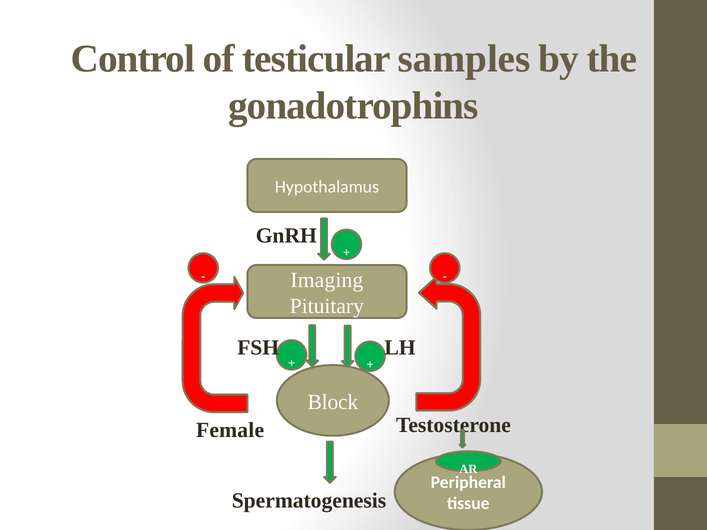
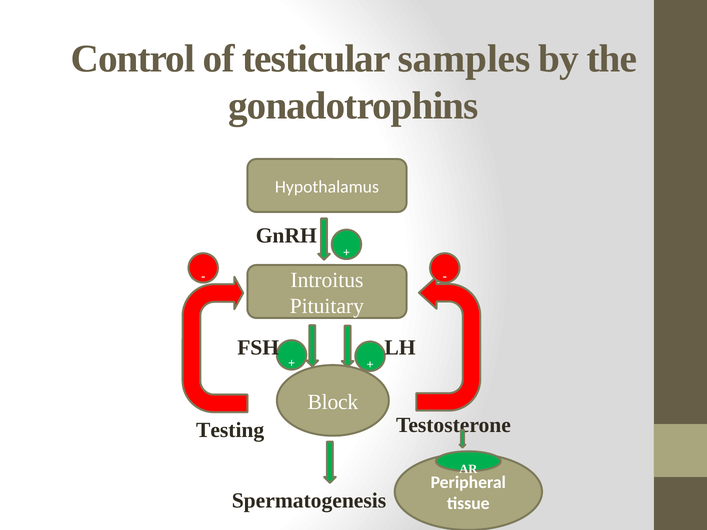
Imaging: Imaging -> Introitus
Female: Female -> Testing
